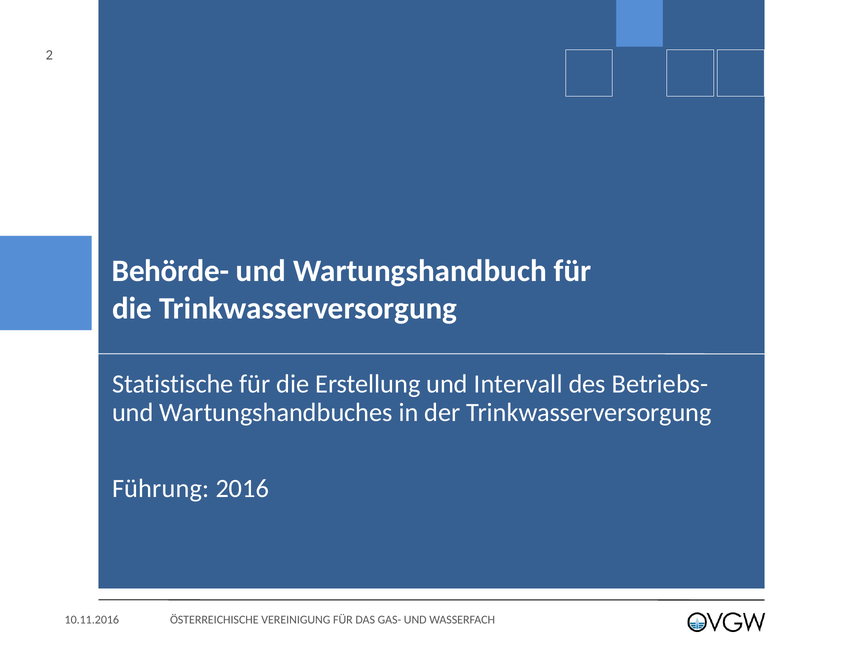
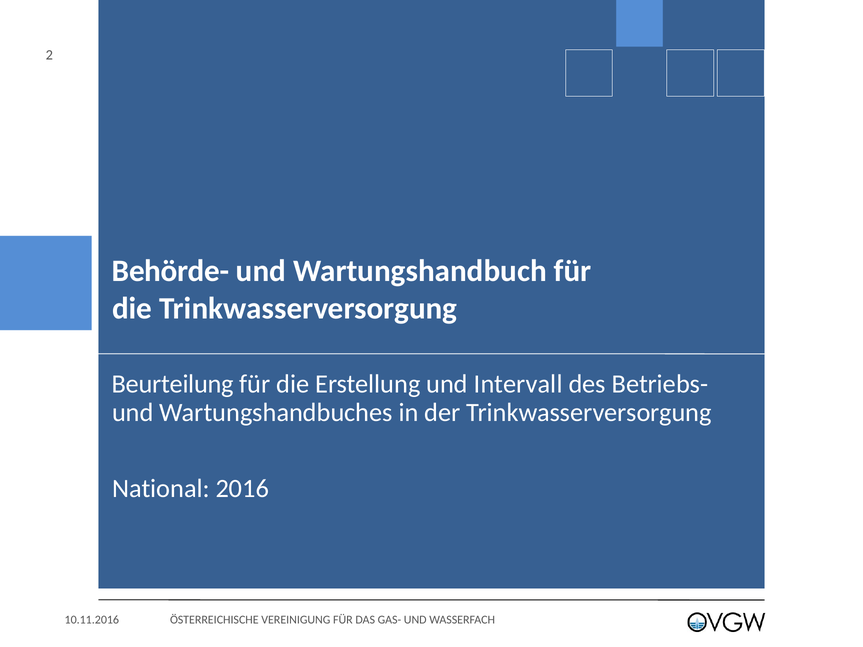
Statistische: Statistische -> Beurteilung
Führung: Führung -> National
